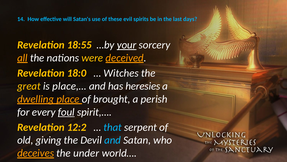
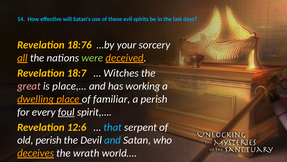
18:55: 18:55 -> 18:76
your underline: present -> none
were colour: yellow -> light green
18:0: 18:0 -> 18:7
great colour: yellow -> pink
heresies: heresies -> working
brought: brought -> familiar
12:2: 12:2 -> 12:6
old giving: giving -> perish
under: under -> wrath
